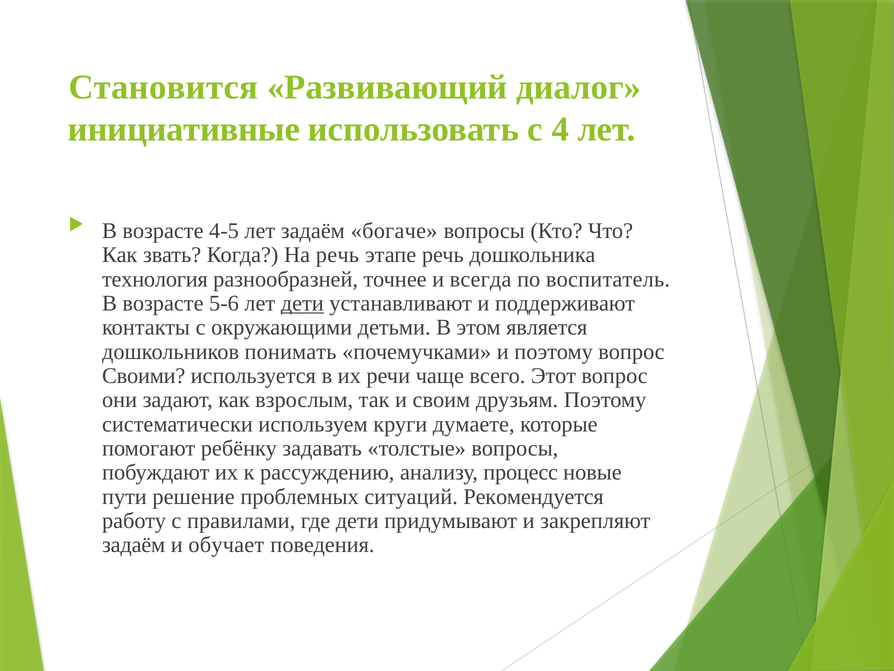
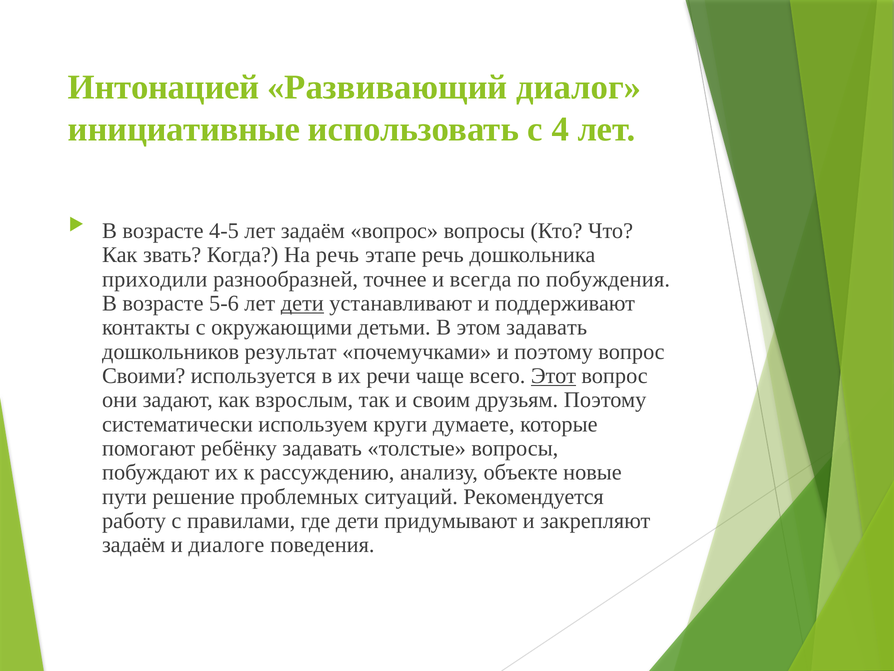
Становится: Становится -> Интонацией
задаём богаче: богаче -> вопрос
технология: технология -> приходили
воспитатель: воспитатель -> побуждения
этом является: является -> задавать
понимать: понимать -> результат
Этот underline: none -> present
процесс: процесс -> объекте
обучает: обучает -> диалоге
